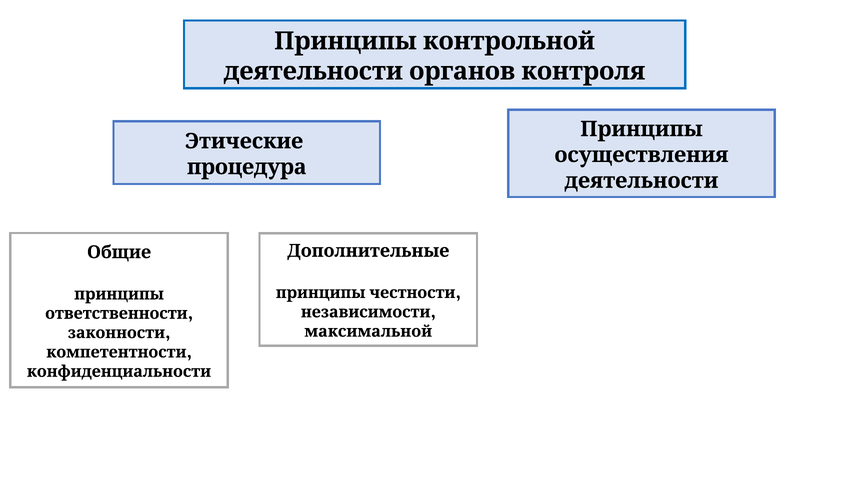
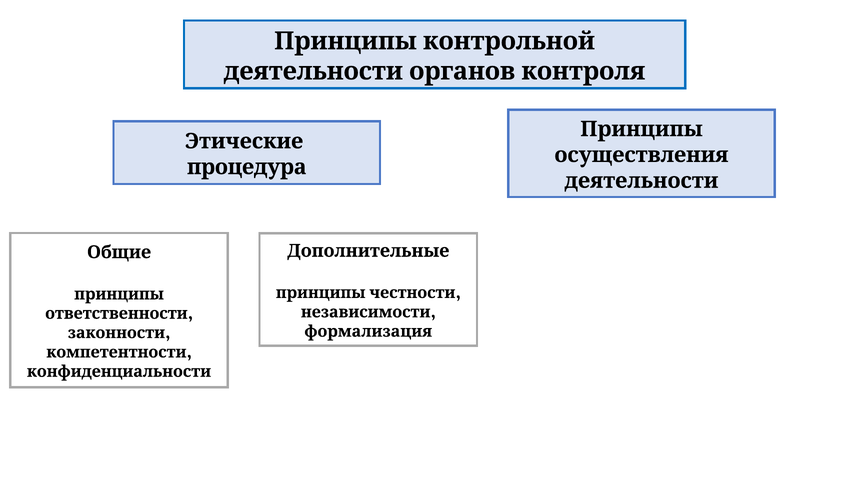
максимальной: максимальной -> формализация
